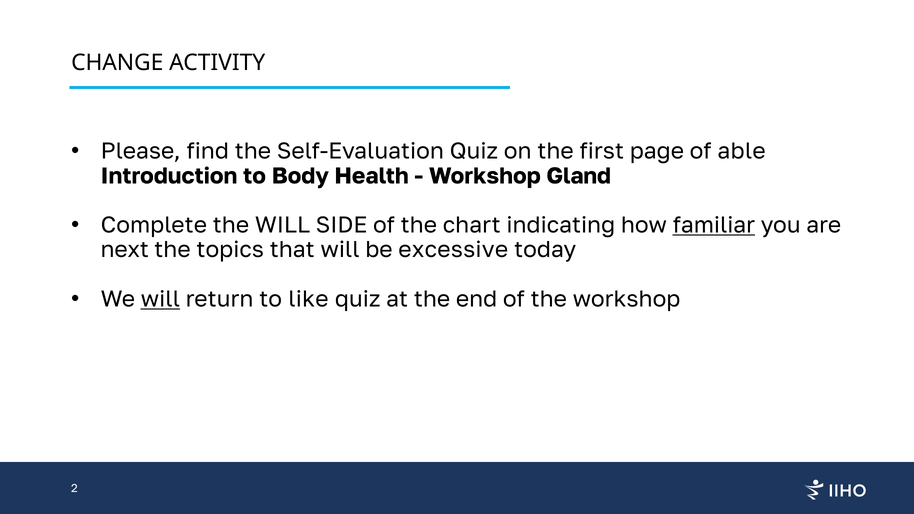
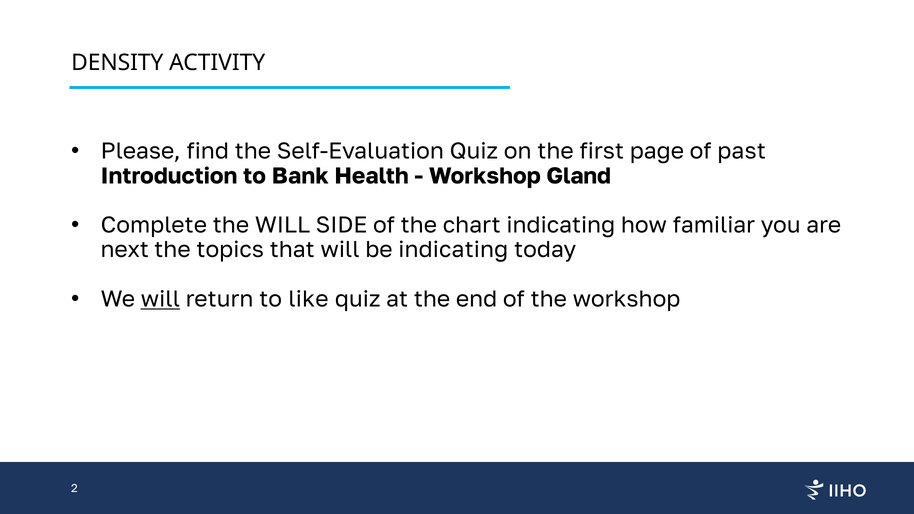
CHANGE: CHANGE -> DENSITY
able: able -> past
Body: Body -> Bank
familiar underline: present -> none
be excessive: excessive -> indicating
